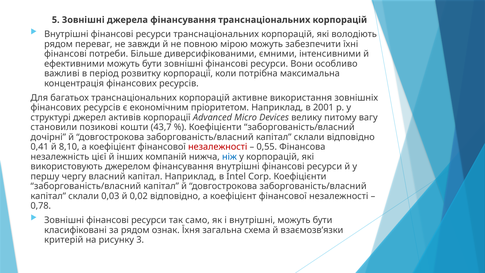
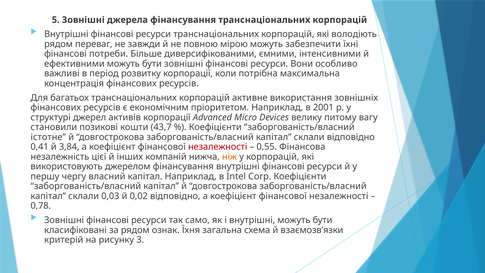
дочірні: дочірні -> істотне
8,10: 8,10 -> 3,84
ніж colour: blue -> orange
